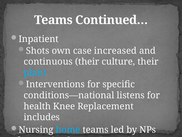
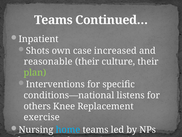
continuous: continuous -> reasonable
plan colour: light blue -> light green
health: health -> others
includes: includes -> exercise
